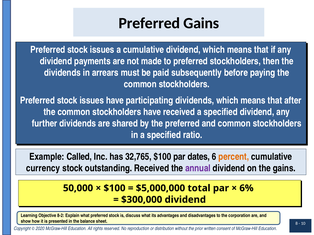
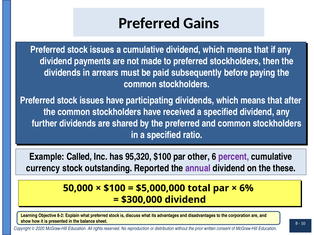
32,765: 32,765 -> 95,320
dates: dates -> other
percent colour: orange -> purple
outstanding Received: Received -> Reported
the gains: gains -> these
